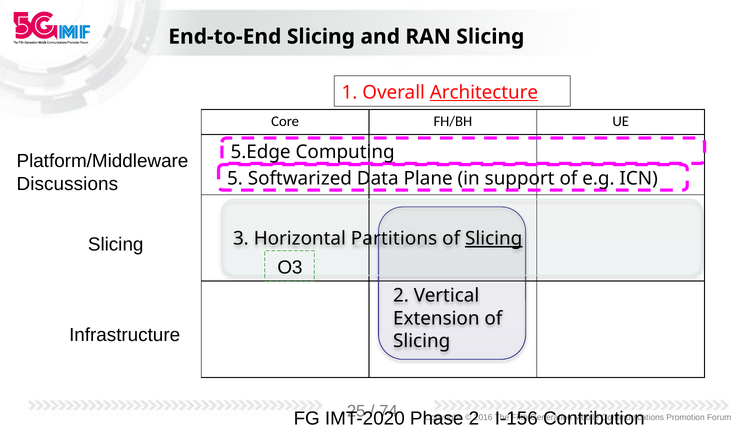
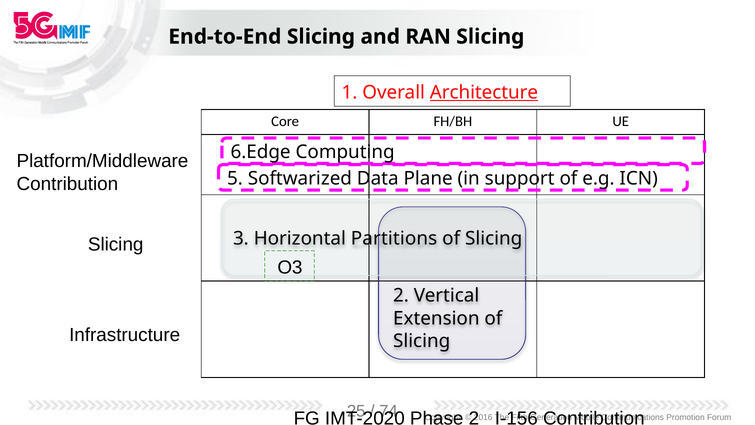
5.Edge: 5.Edge -> 6.Edge
Discussions at (67, 184): Discussions -> Contribution
Slicing at (494, 238) underline: present -> none
